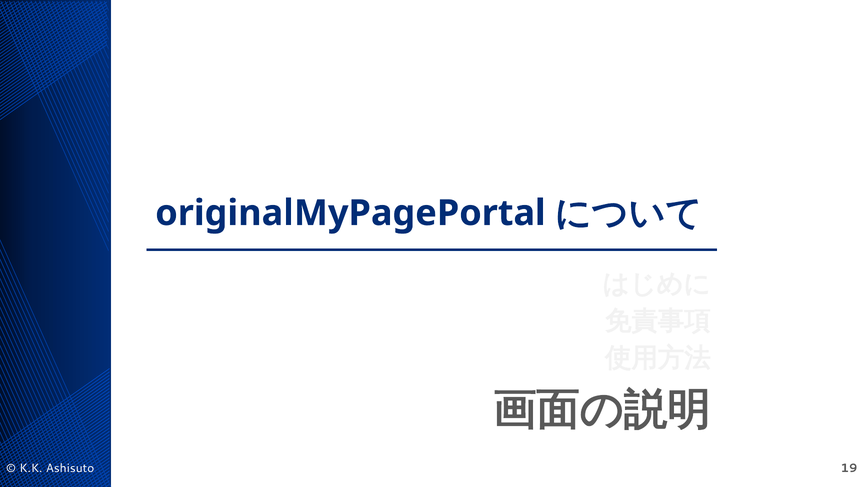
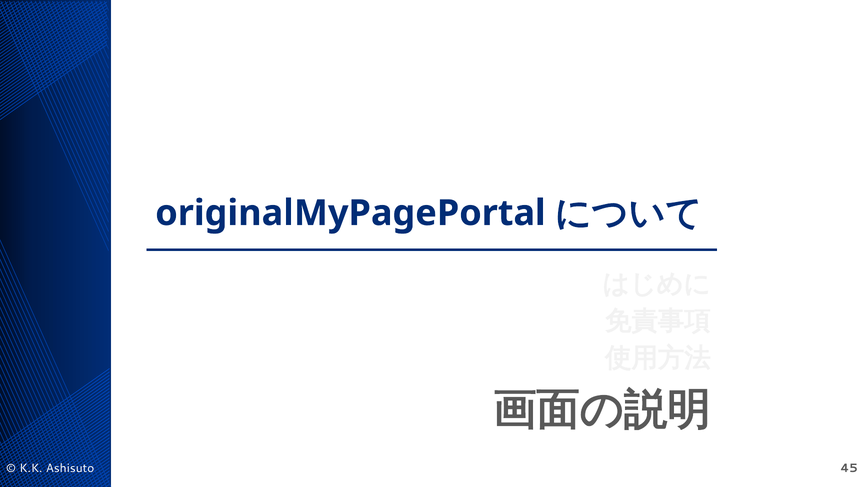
19: 19 -> 45
